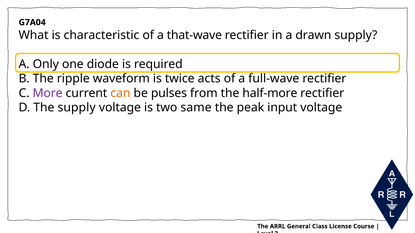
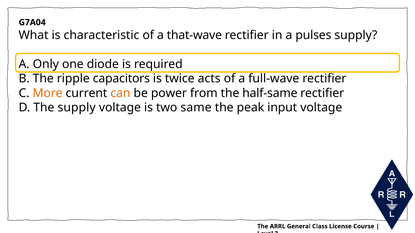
drawn: drawn -> pulses
waveform: waveform -> capacitors
More colour: purple -> orange
pulses: pulses -> power
half-more: half-more -> half-same
